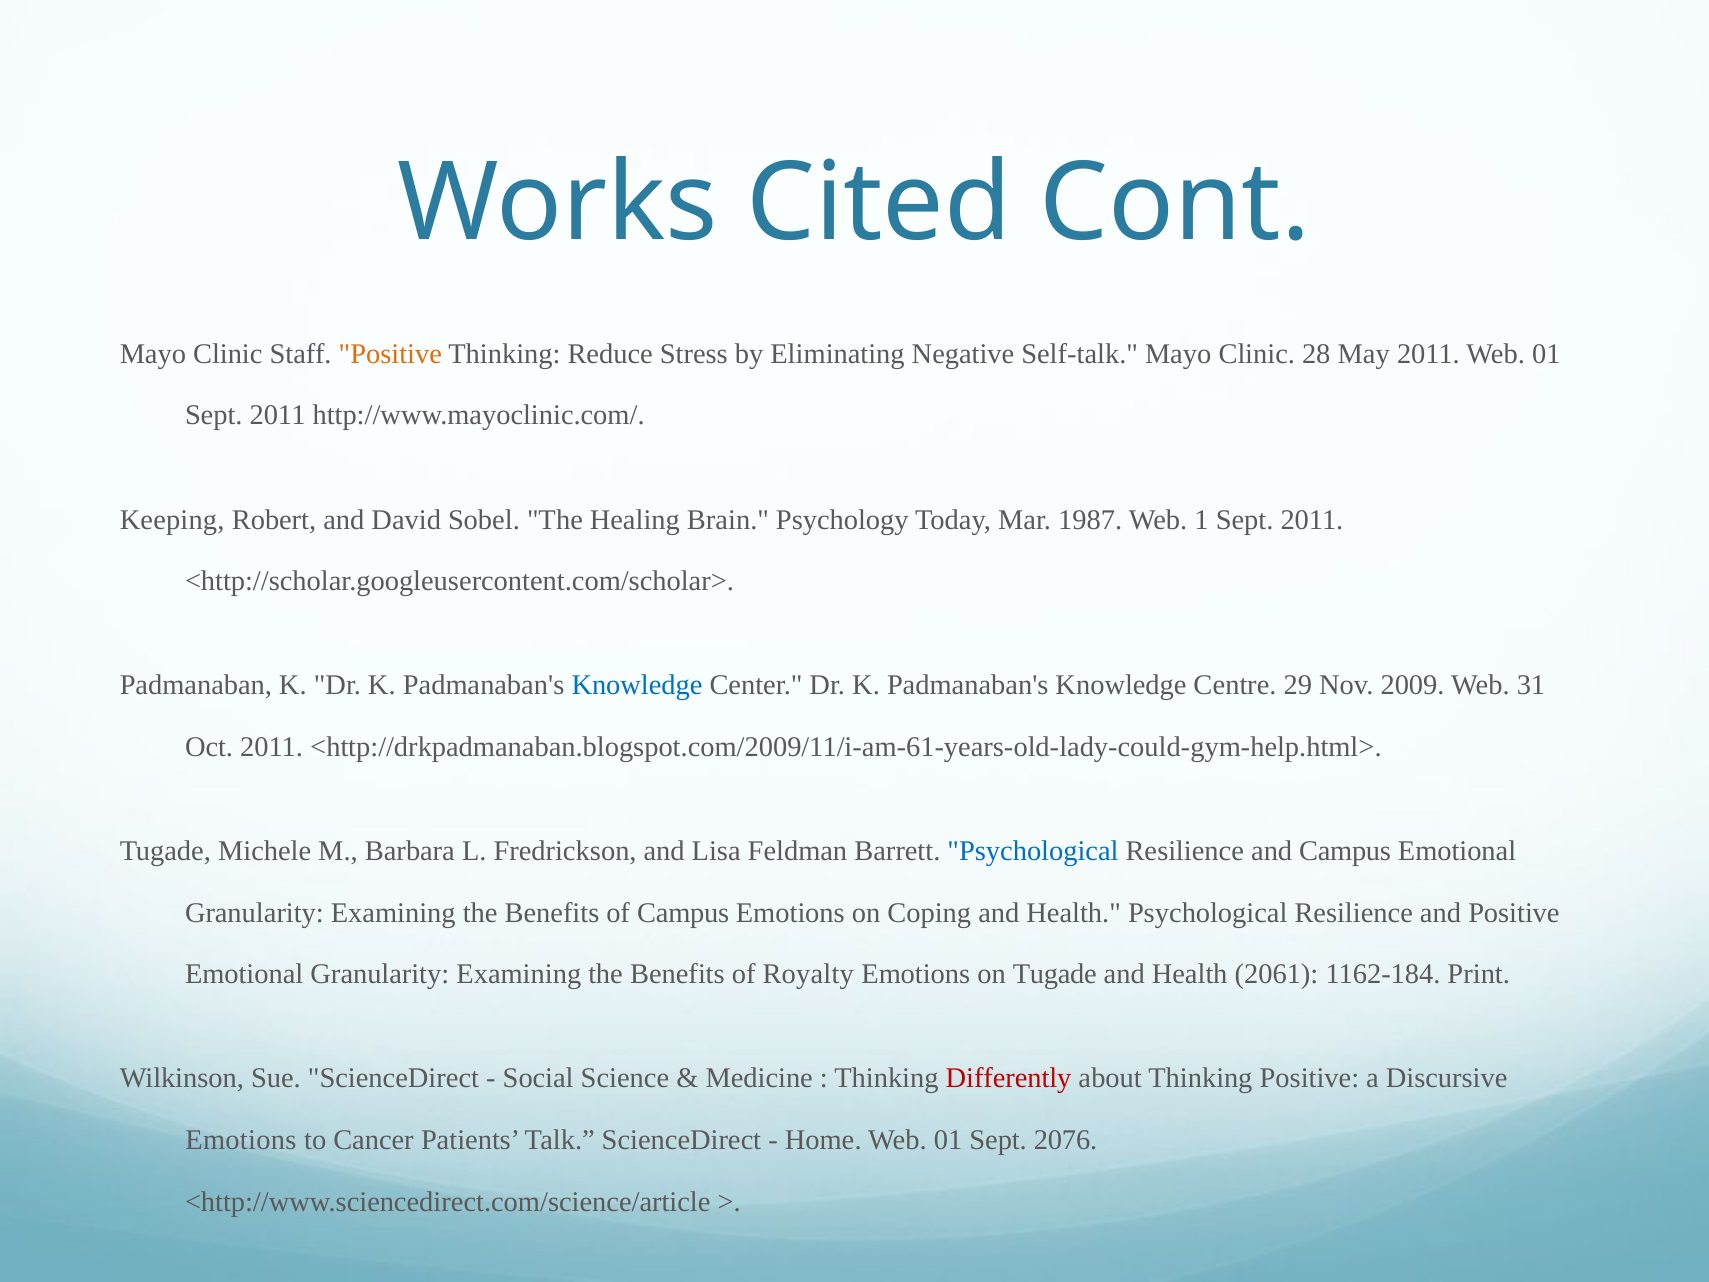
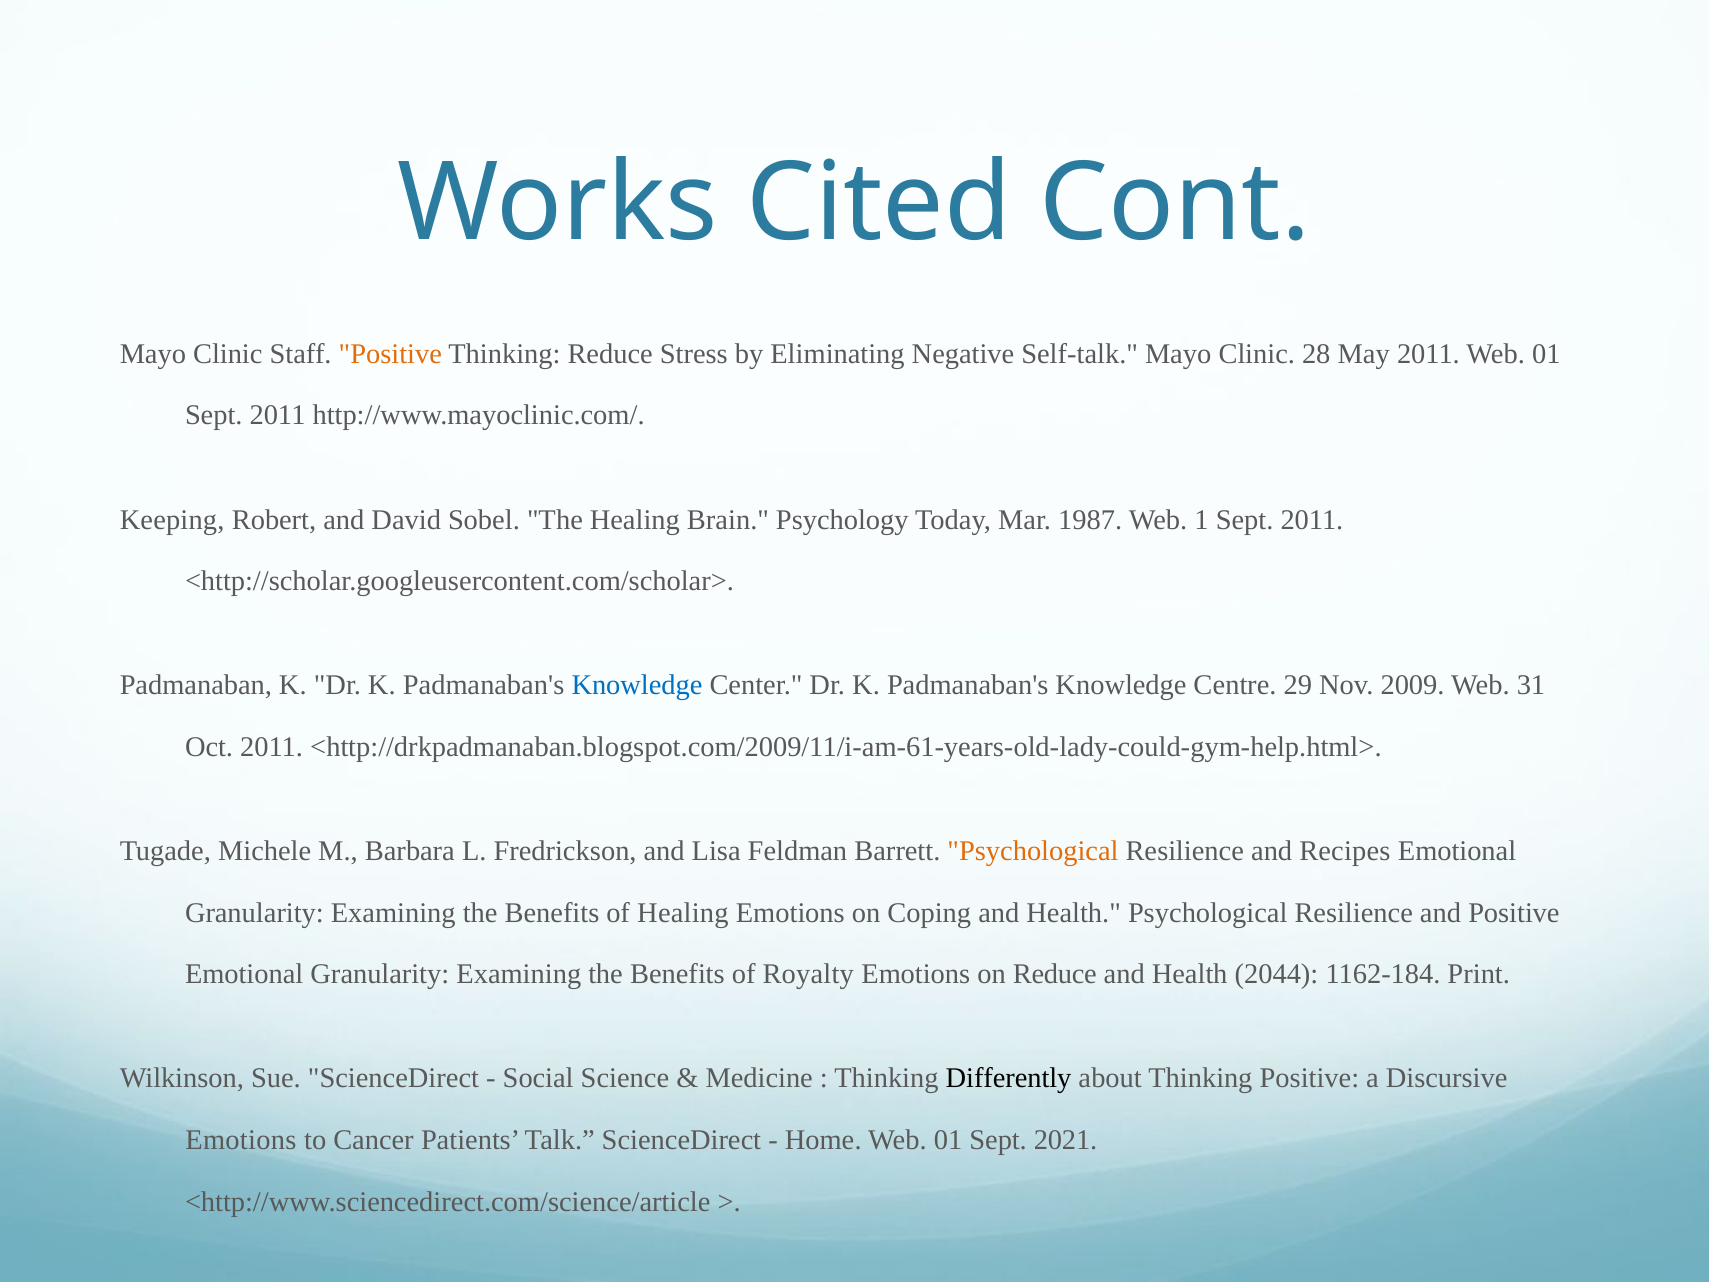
Psychological at (1033, 851) colour: blue -> orange
and Campus: Campus -> Recipes
of Campus: Campus -> Healing
on Tugade: Tugade -> Reduce
2061: 2061 -> 2044
Differently colour: red -> black
2076: 2076 -> 2021
